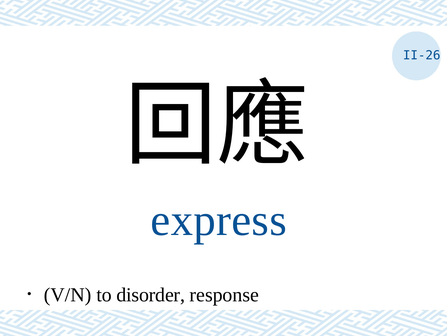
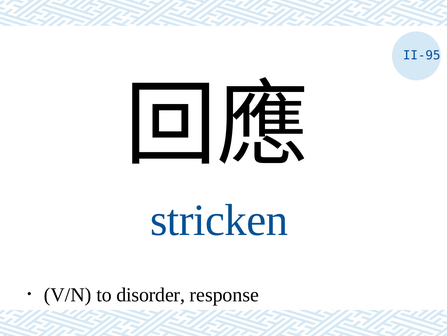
II-26: II-26 -> II-95
express: express -> stricken
